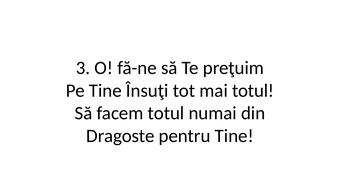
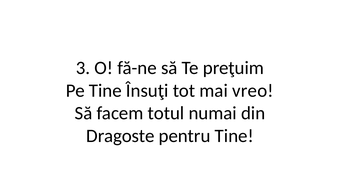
mai totul: totul -> vreo
